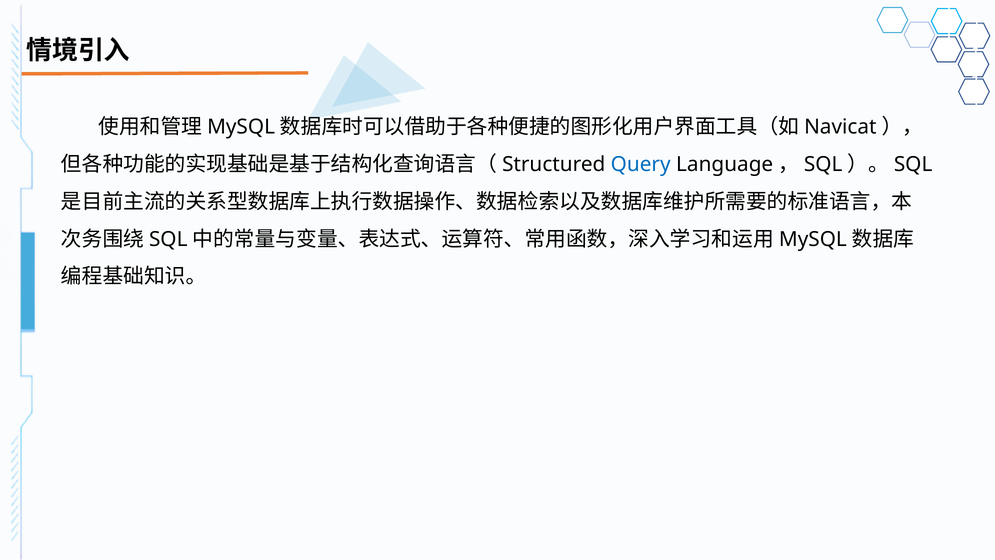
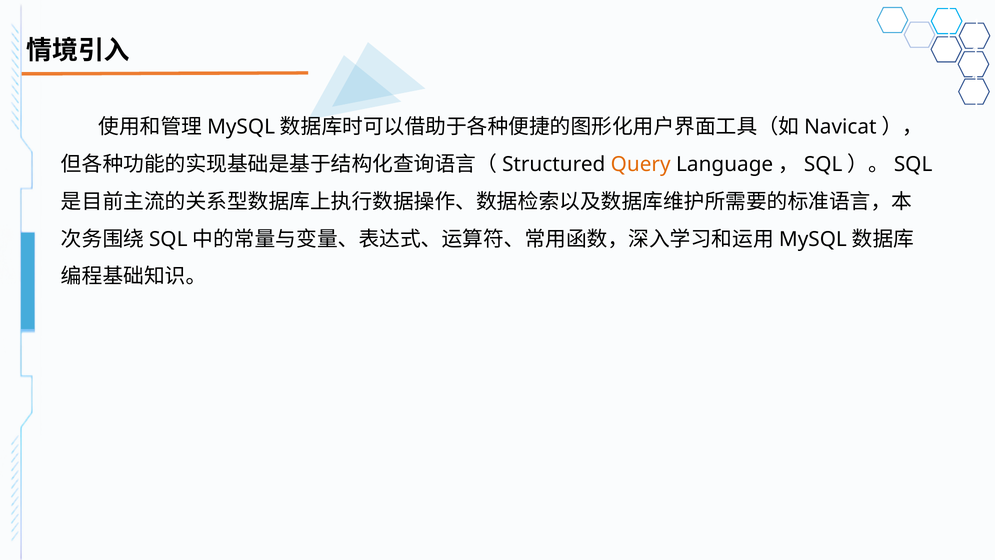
Query colour: blue -> orange
